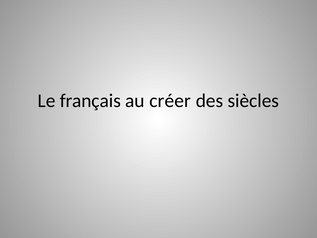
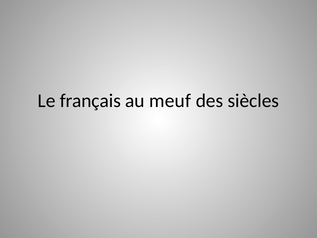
créer: créer -> meuf
